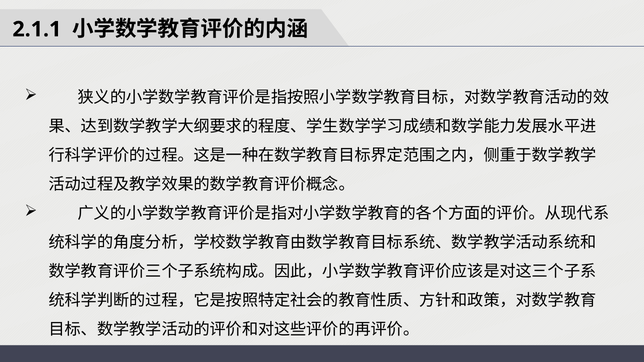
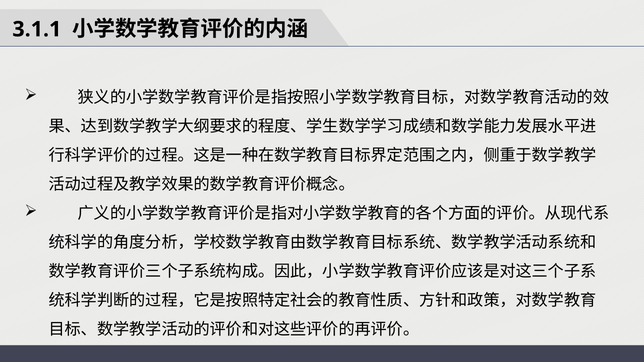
2.1.1: 2.1.1 -> 3.1.1
